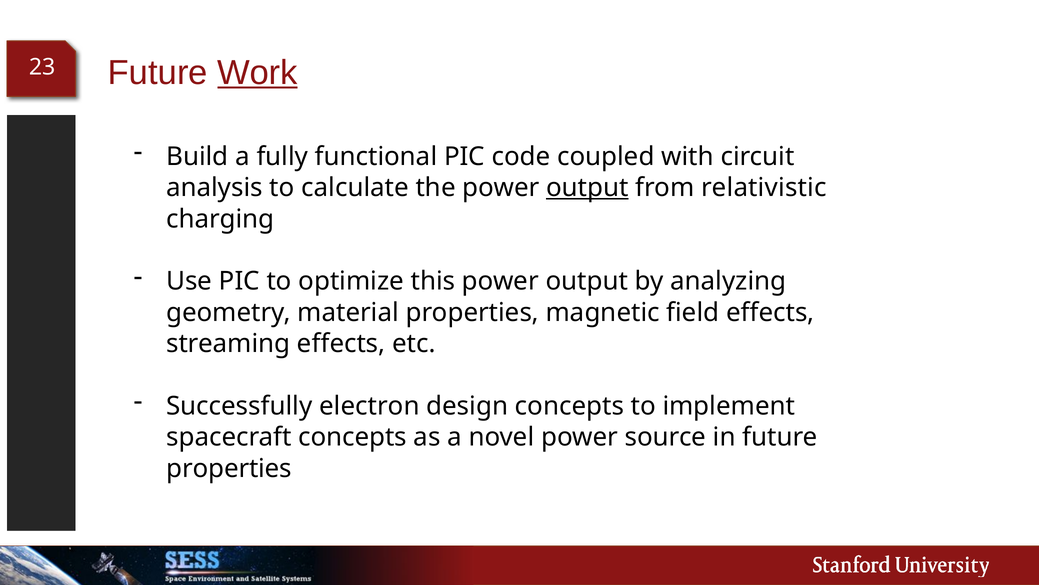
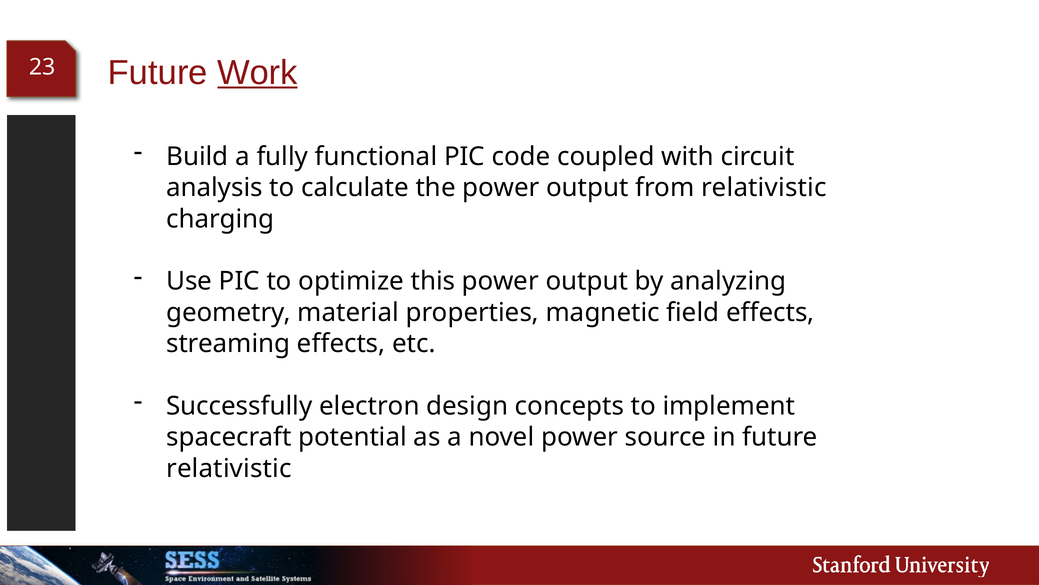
output at (587, 188) underline: present -> none
spacecraft concepts: concepts -> potential
properties at (229, 468): properties -> relativistic
